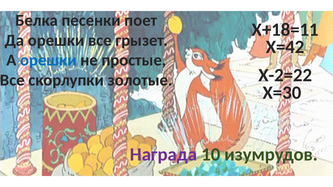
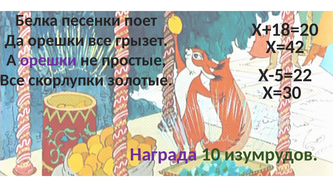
Х+18=11: Х+18=11 -> Х+18=20
орешки at (48, 60) colour: blue -> purple
Х-2=22: Х-2=22 -> Х-5=22
